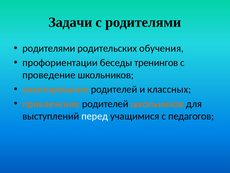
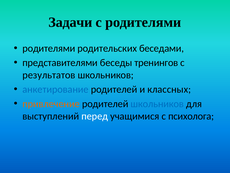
обучения: обучения -> беседами
профориентации: профориентации -> представителями
проведение: проведение -> результатов
анкетирование colour: orange -> blue
школьников at (157, 104) colour: orange -> blue
педагогов: педагогов -> психолога
